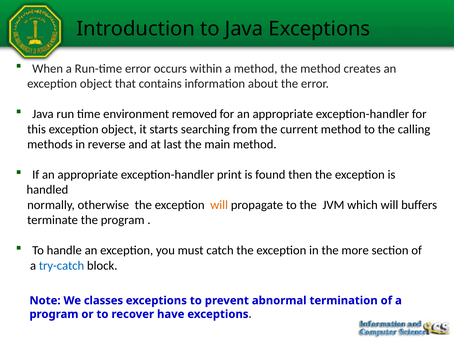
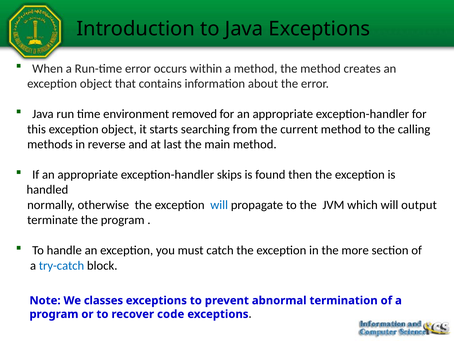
print: print -> skips
will at (219, 205) colour: orange -> blue
buffers: buffers -> output
have: have -> code
